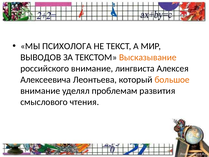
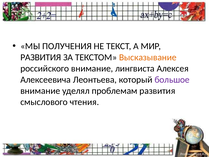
ПСИХОЛОГА: ПСИХОЛОГА -> ПОЛУЧЕНИЯ
ВЫВОДОВ at (41, 57): ВЫВОДОВ -> РАЗВИТИЯ
большое colour: orange -> purple
